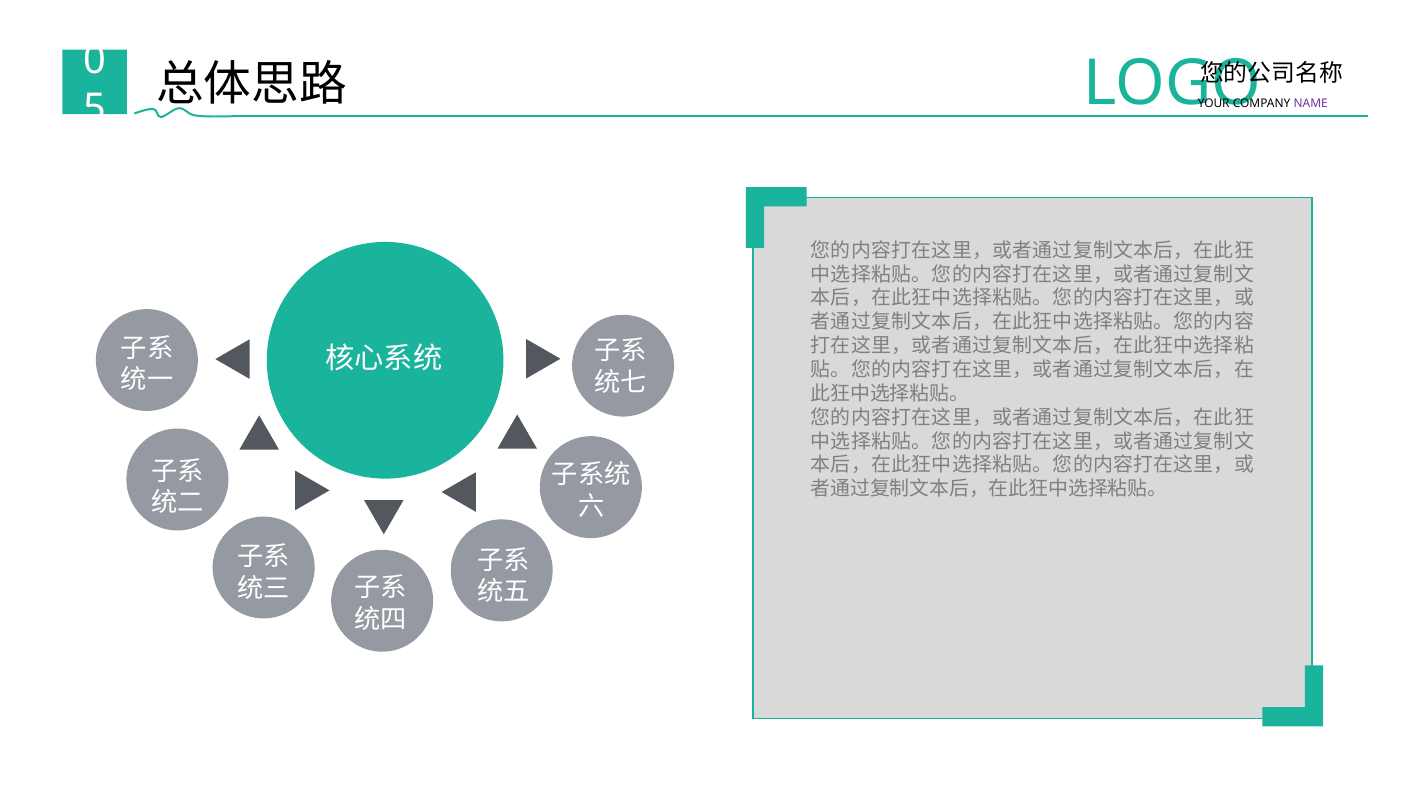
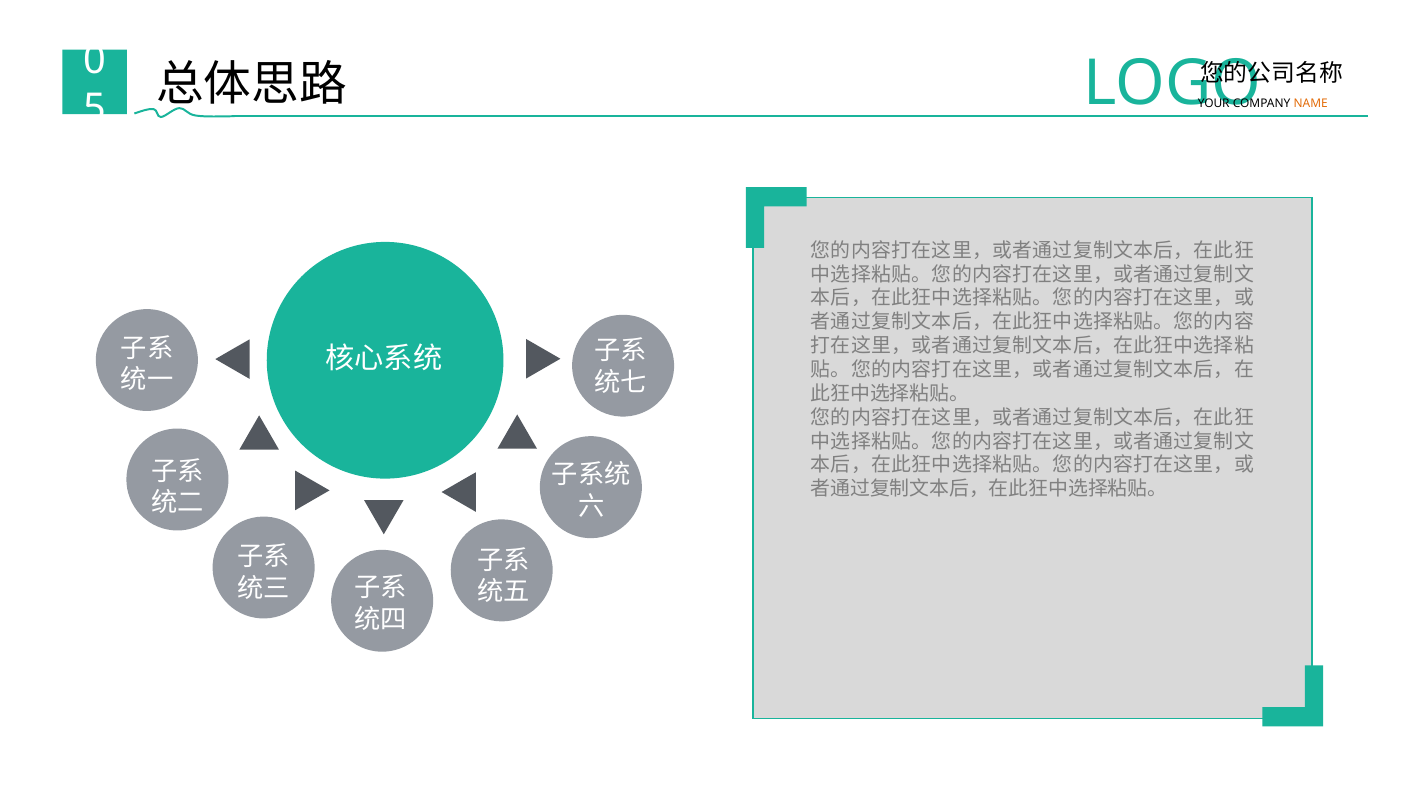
NAME colour: purple -> orange
